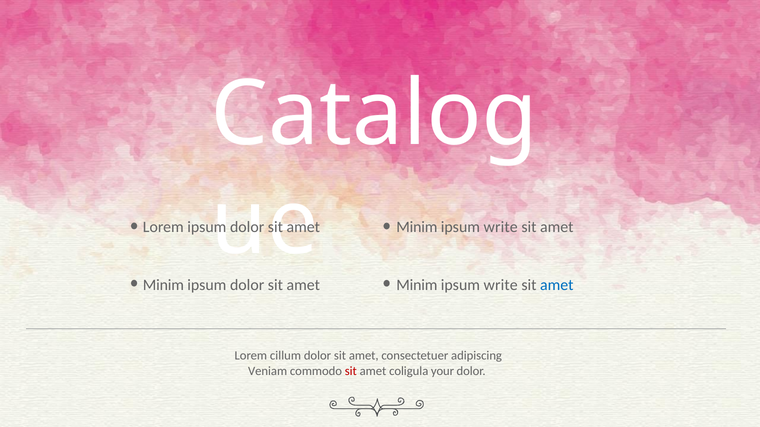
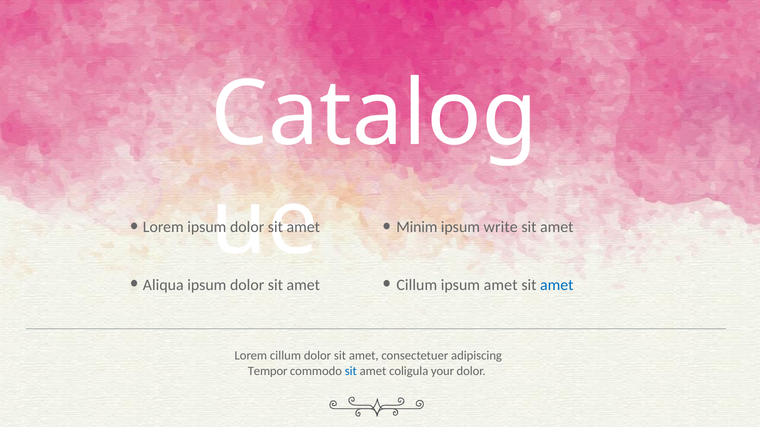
Minim at (163, 285): Minim -> Aliqua
Minim at (417, 285): Minim -> Cillum
write at (501, 285): write -> amet
Veniam: Veniam -> Tempor
sit at (351, 371) colour: red -> blue
